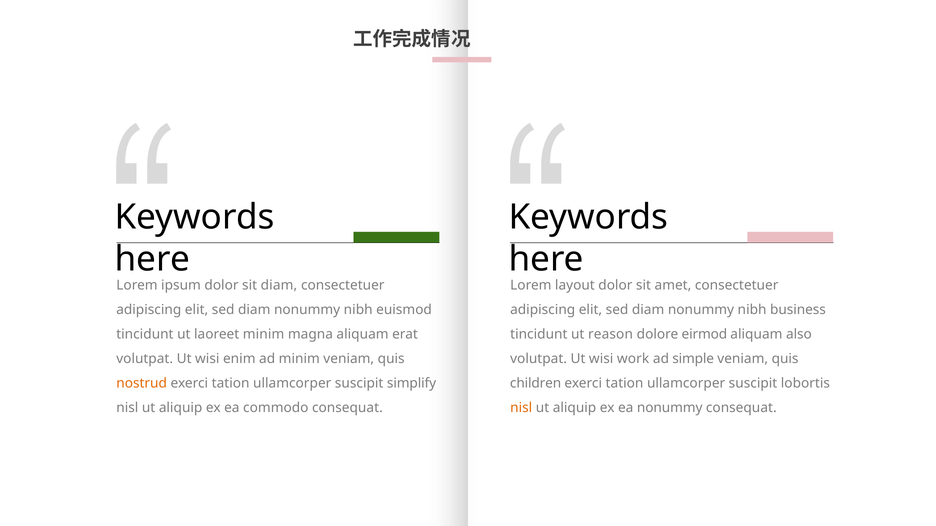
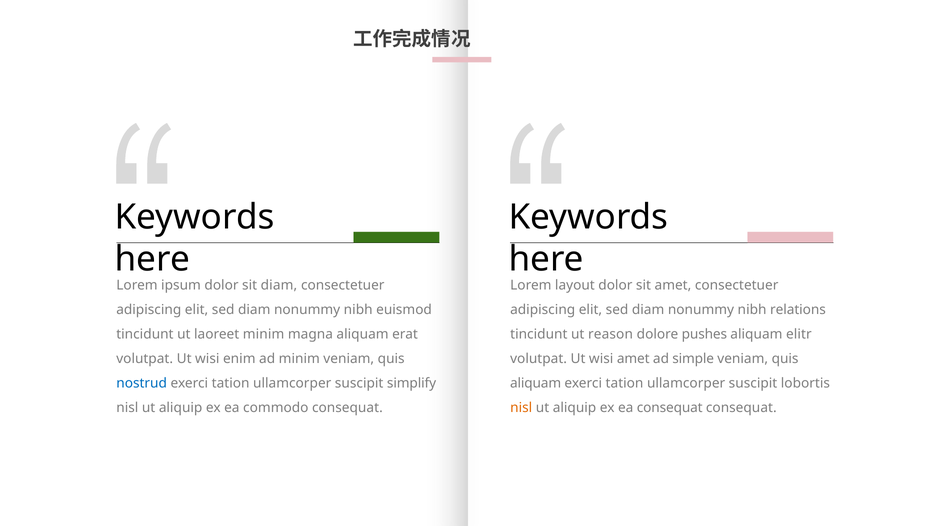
business: business -> relations
eirmod: eirmod -> pushes
also: also -> elitr
wisi work: work -> amet
nostrud colour: orange -> blue
children at (536, 384): children -> aliquam
ea nonummy: nonummy -> consequat
